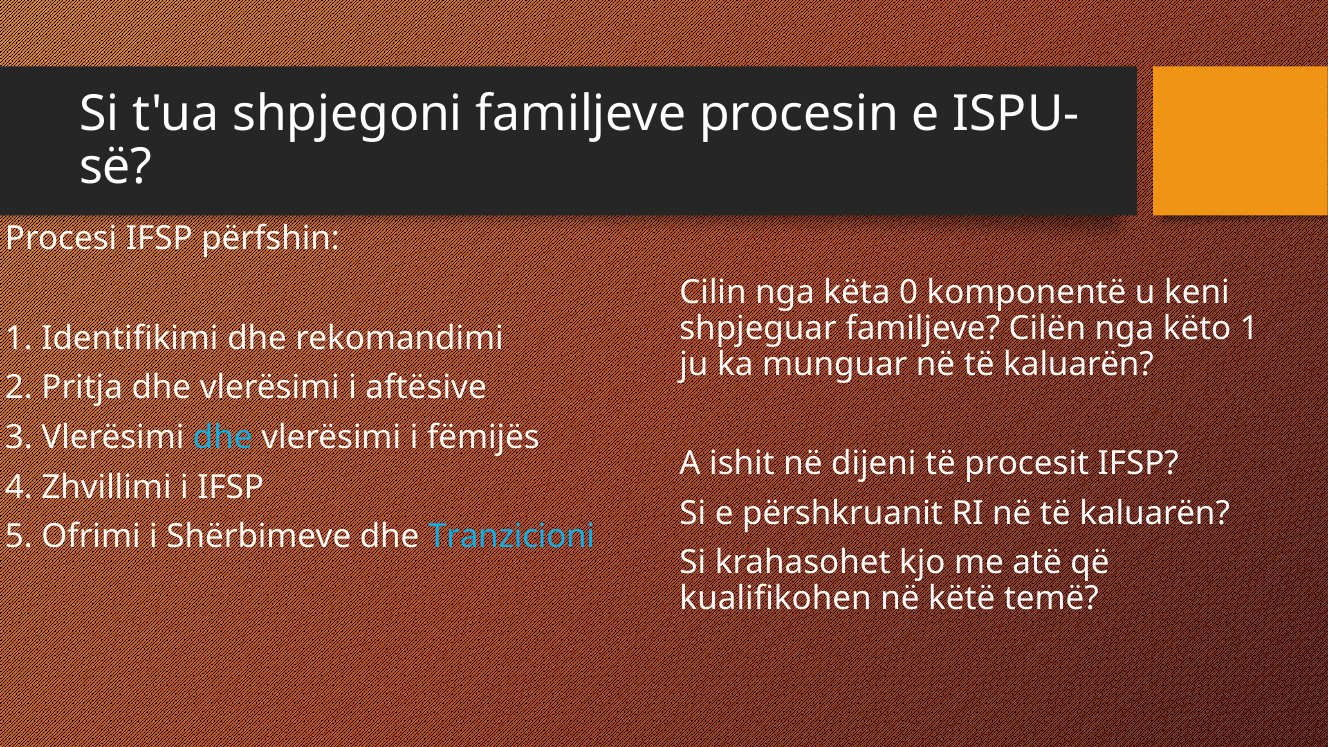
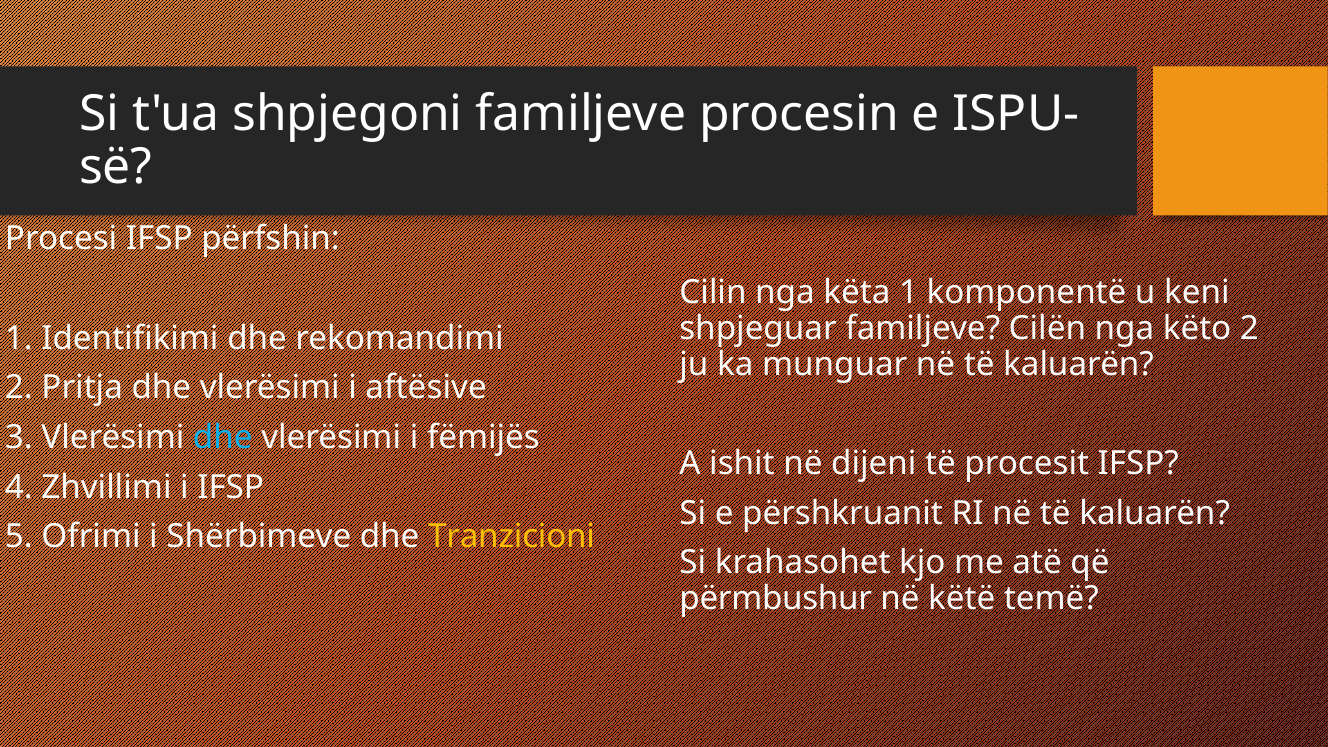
këta 0: 0 -> 1
këto 1: 1 -> 2
Tranzicioni colour: light blue -> yellow
kualifikohen: kualifikohen -> përmbushur
